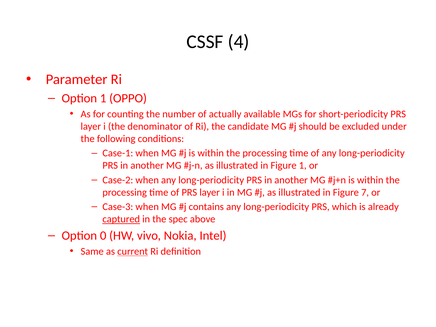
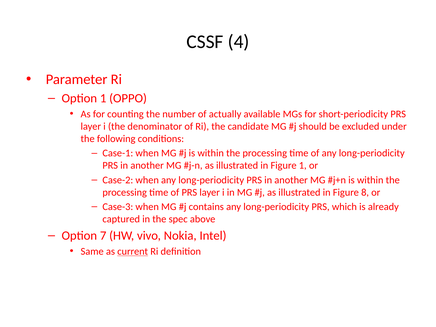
7: 7 -> 8
captured underline: present -> none
0: 0 -> 7
